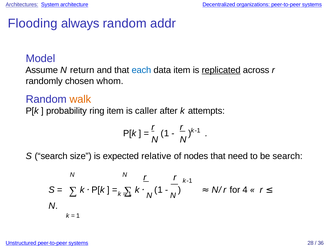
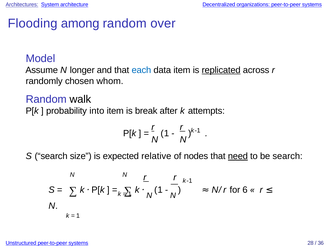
always: always -> among
addr: addr -> over
return: return -> longer
walk colour: orange -> black
ring: ring -> into
caller: caller -> break
need underline: none -> present
4: 4 -> 6
